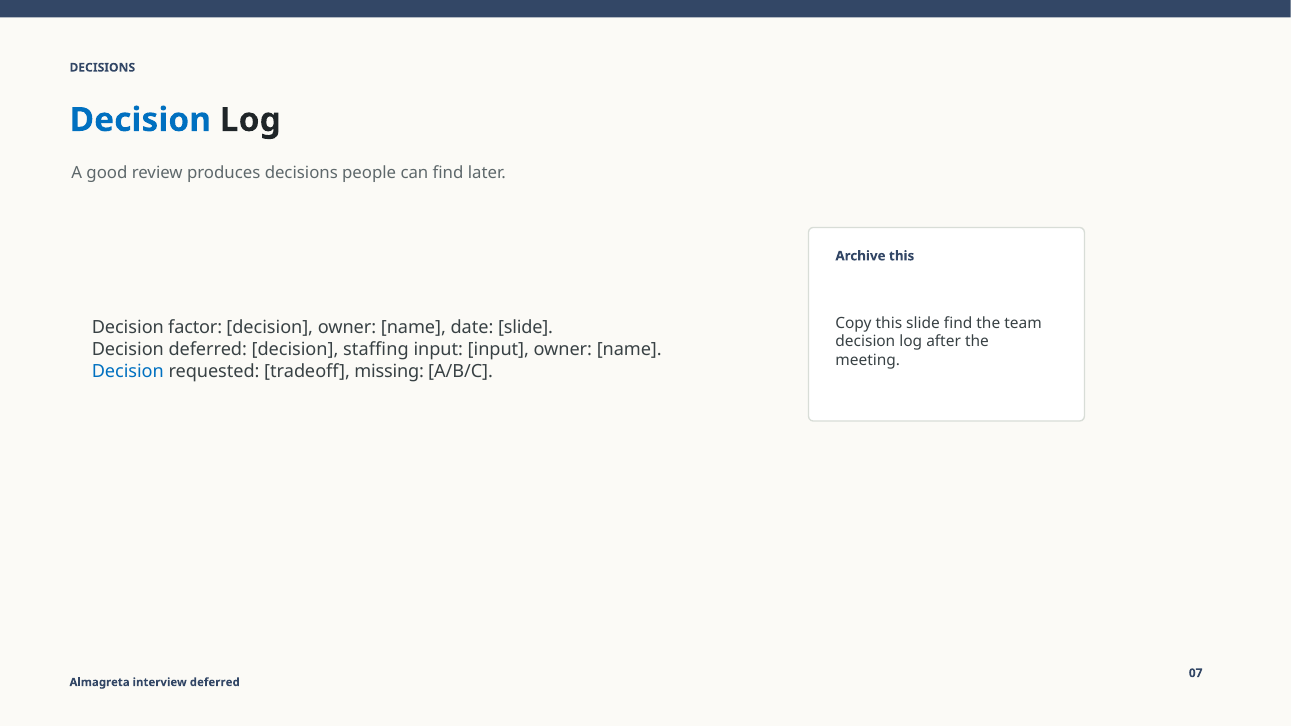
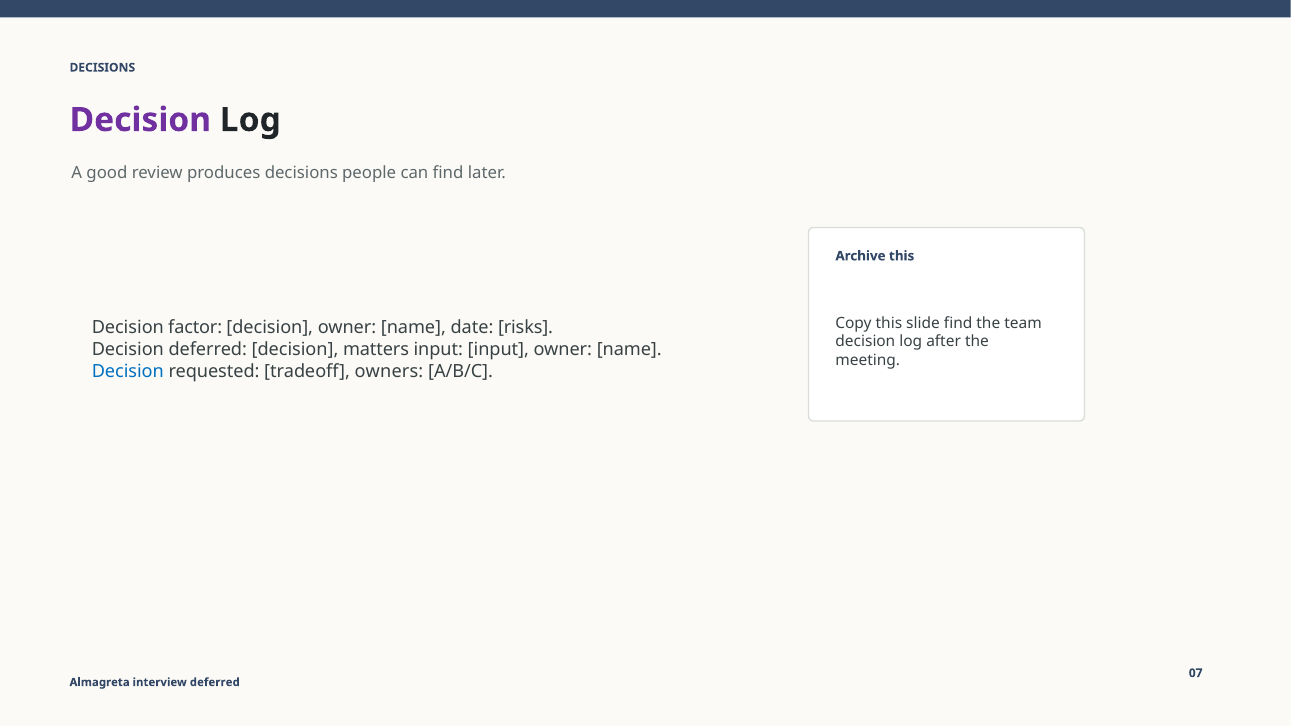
Decision at (140, 120) colour: blue -> purple
date slide: slide -> risks
staffing: staffing -> matters
missing: missing -> owners
